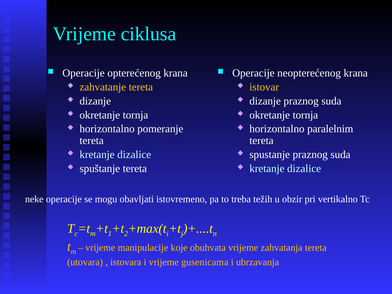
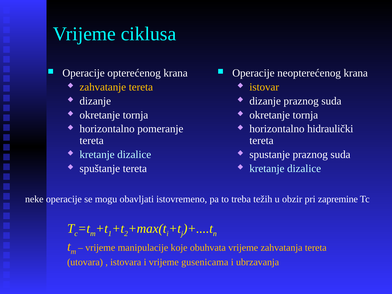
paralelnim: paralelnim -> hidraulički
vertikalno: vertikalno -> zapremine
